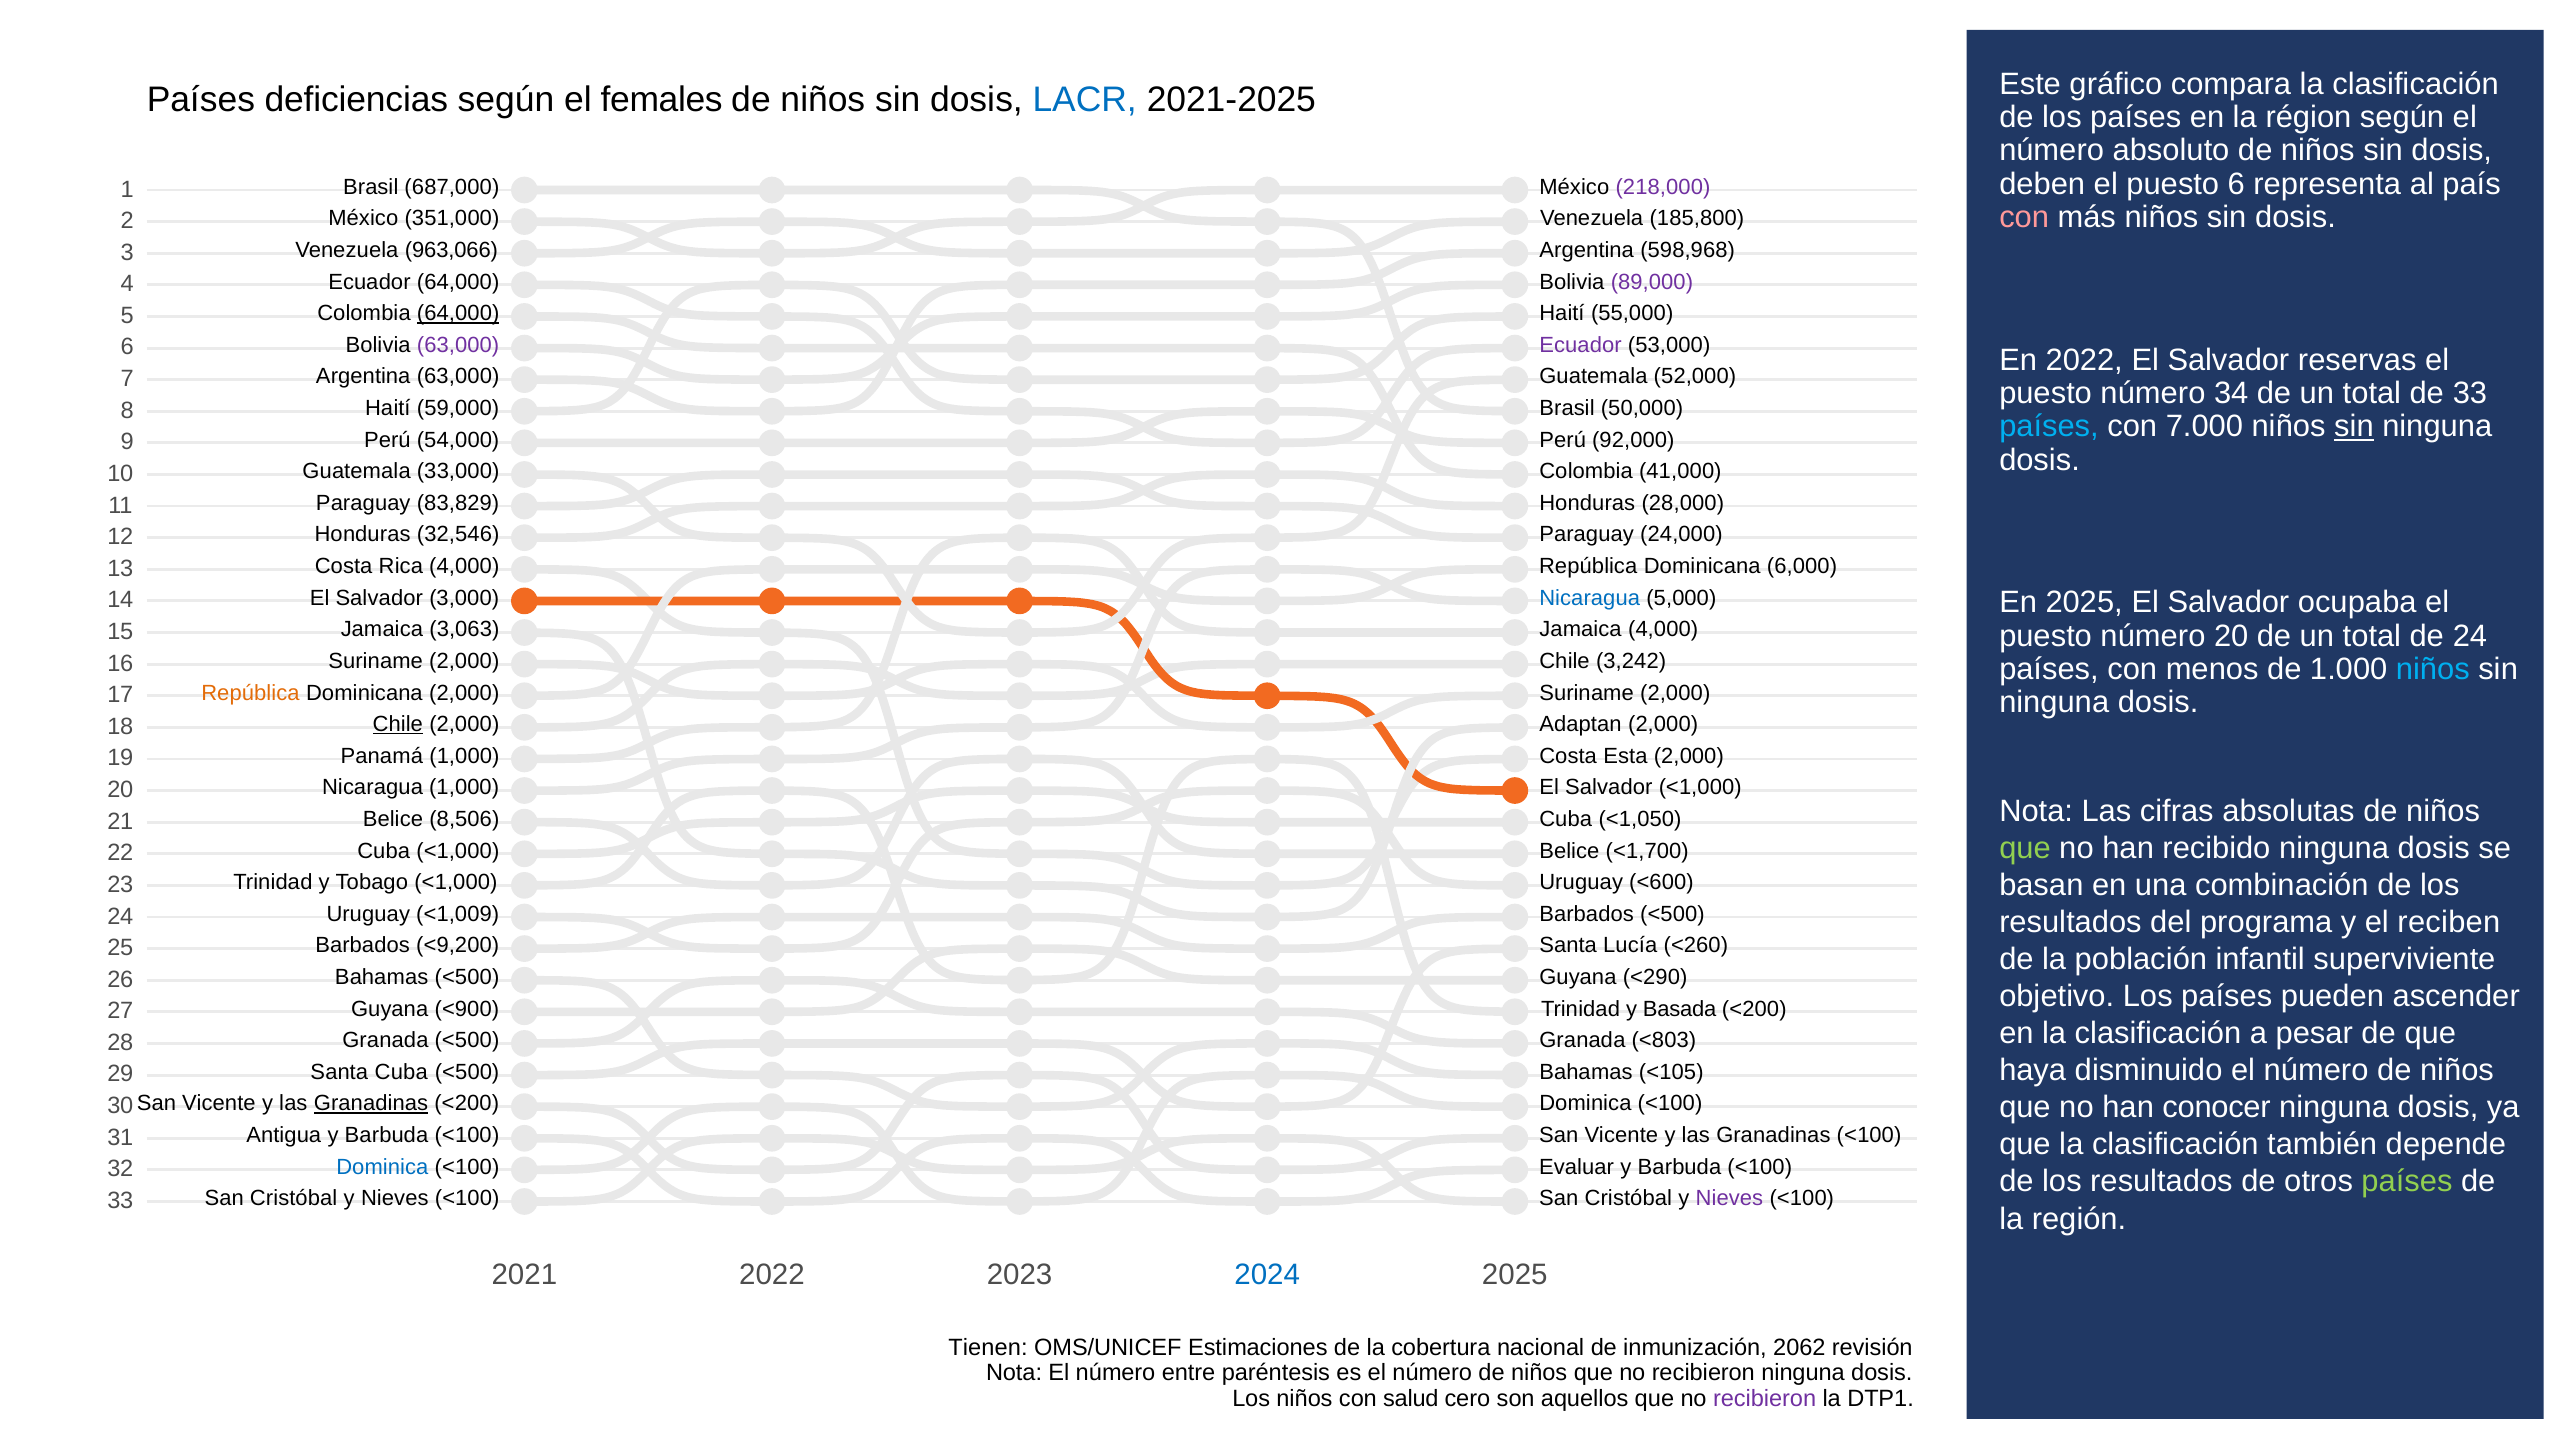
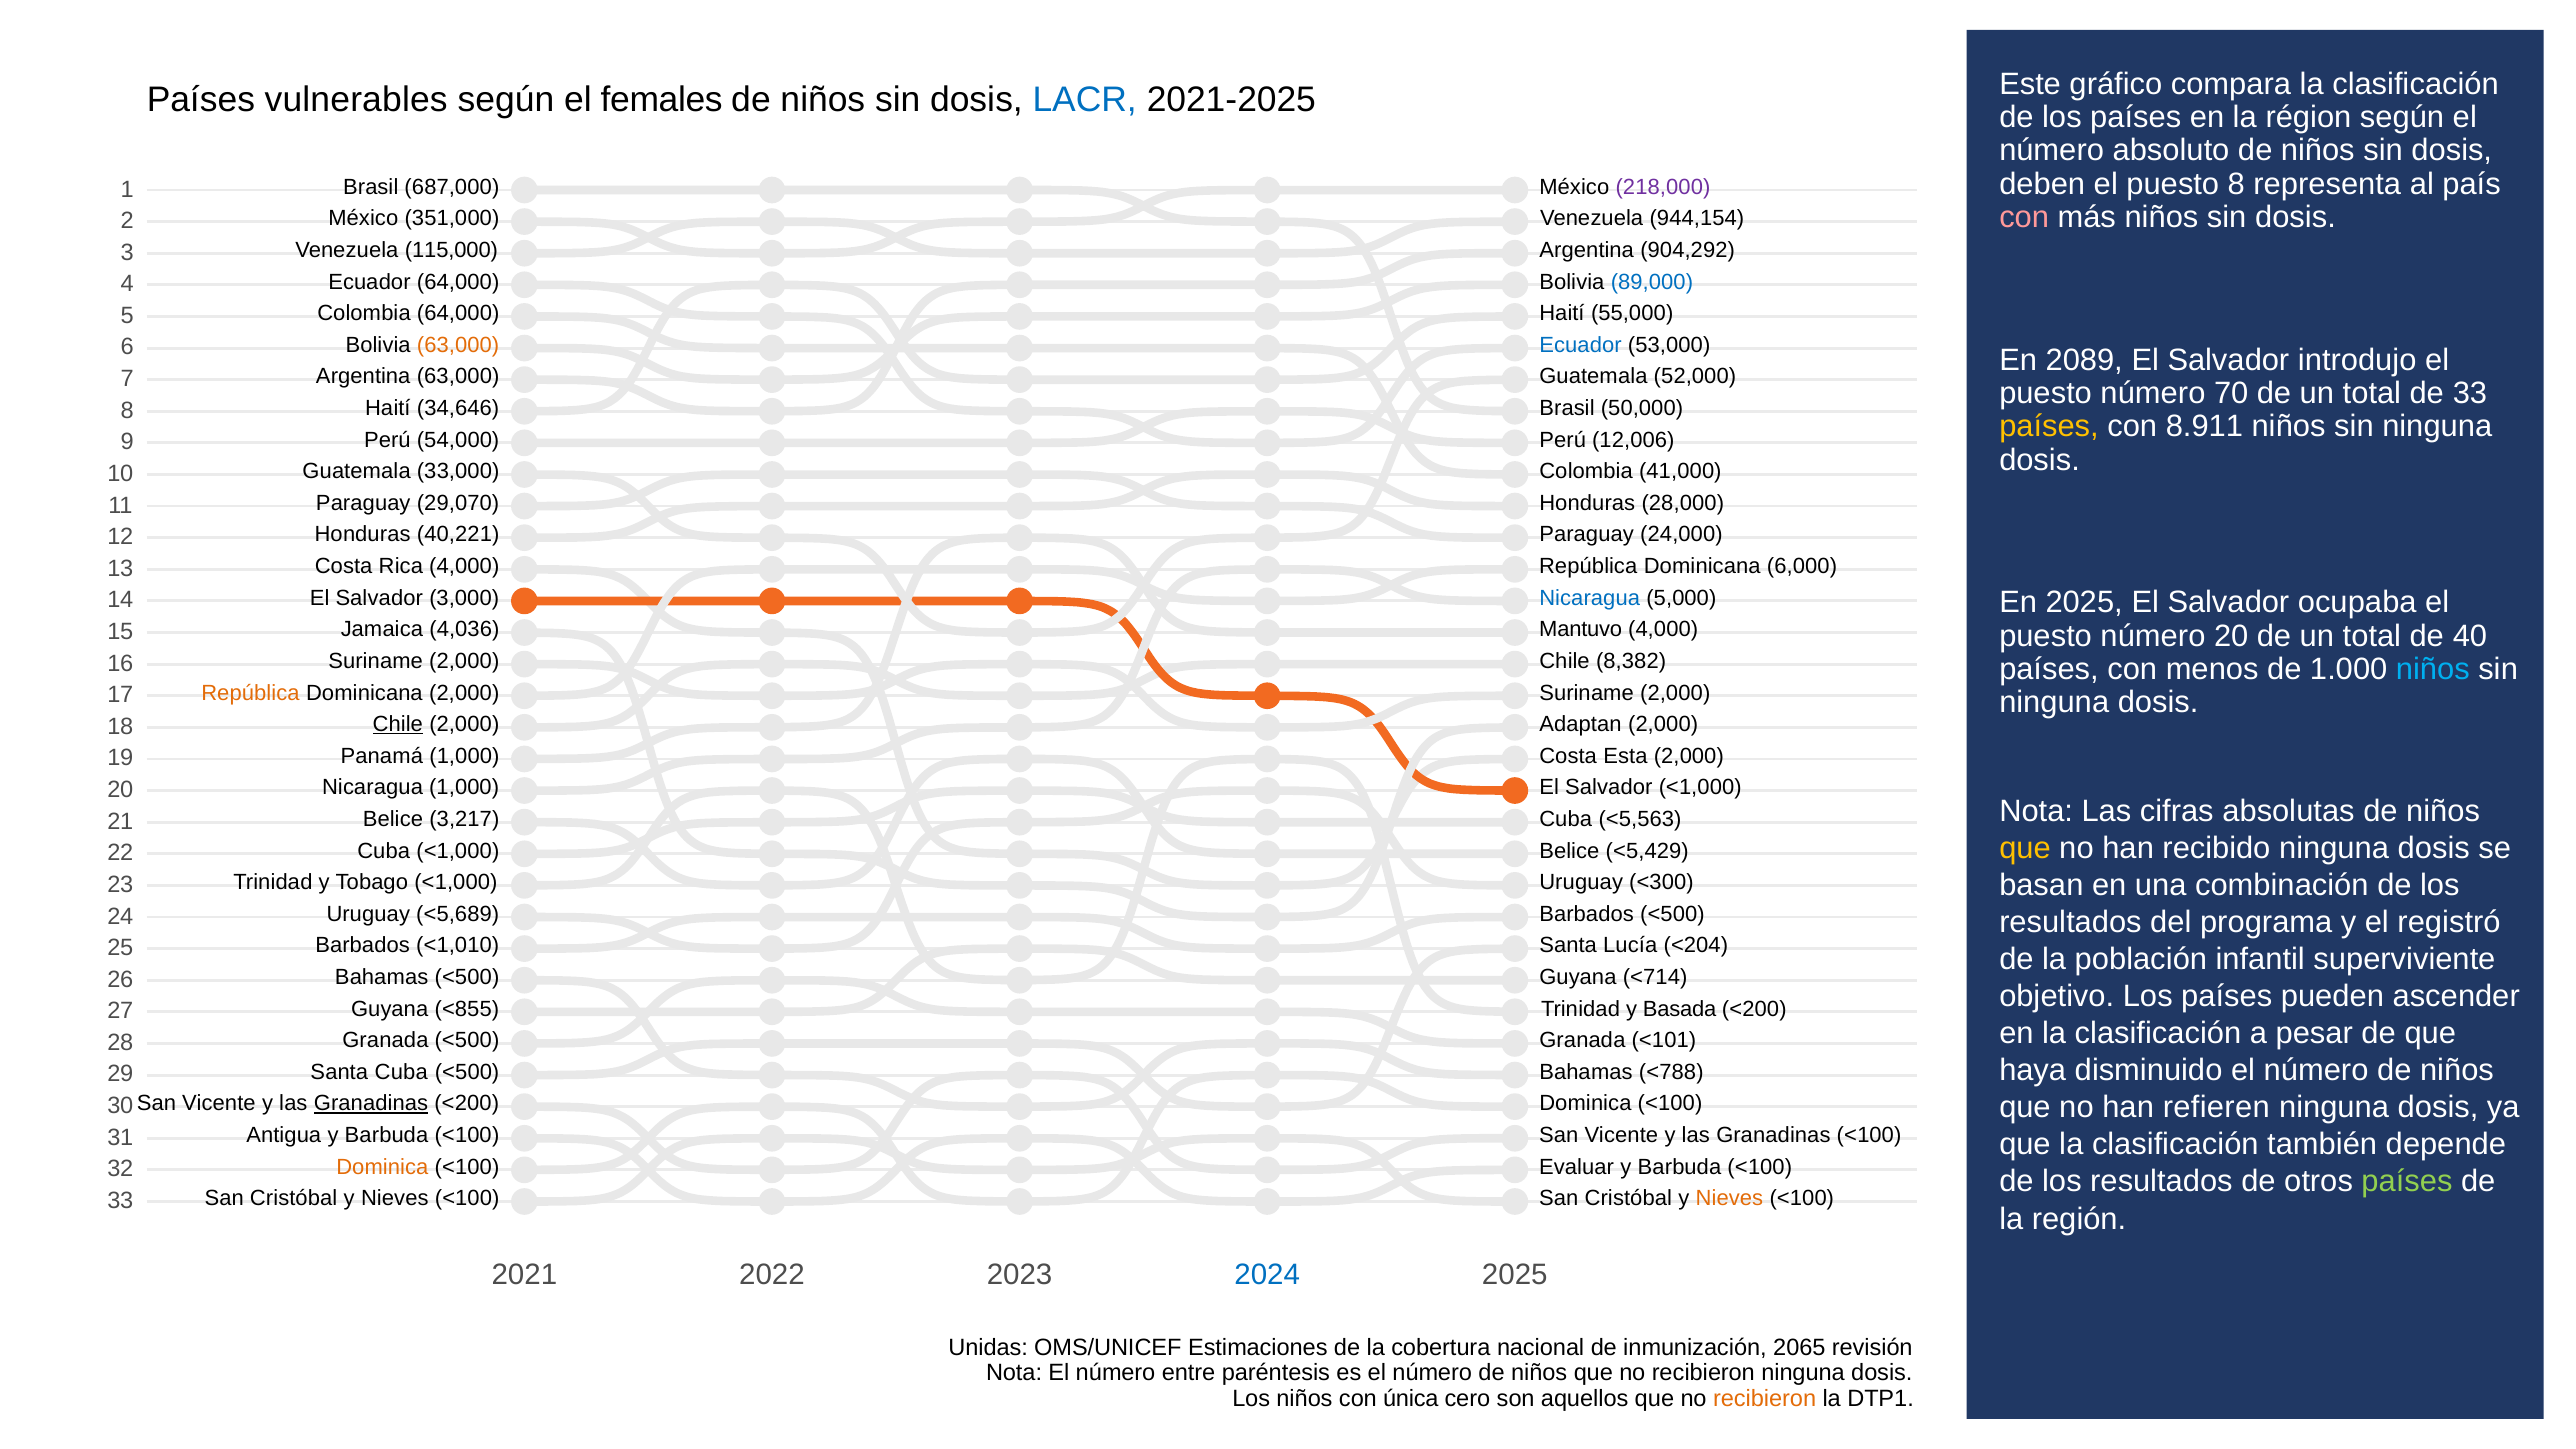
deficiencias: deficiencias -> vulnerables
puesto 6: 6 -> 8
185,800: 185,800 -> 944,154
963,066: 963,066 -> 115,000
598,968: 598,968 -> 904,292
89,000 colour: purple -> blue
64,000 at (458, 313) underline: present -> none
63,000 at (458, 345) colour: purple -> orange
Ecuador at (1581, 345) colour: purple -> blue
En 2022: 2022 -> 2089
reservas: reservas -> introdujo
34: 34 -> 70
59,000: 59,000 -> 34,646
países at (2049, 427) colour: light blue -> yellow
7.000: 7.000 -> 8.911
sin at (2354, 427) underline: present -> none
92,000: 92,000 -> 12,006
83,829: 83,829 -> 29,070
32,546: 32,546 -> 40,221
3,063: 3,063 -> 4,036
Jamaica at (1581, 630): Jamaica -> Mantuvo
de 24: 24 -> 40
3,242: 3,242 -> 8,382
8,506: 8,506 -> 3,217
<1,050: <1,050 -> <5,563
que at (2025, 848) colour: light green -> yellow
<1,700: <1,700 -> <5,429
<600: <600 -> <300
<1,009: <1,009 -> <5,689
reciben: reciben -> registró
<9,200: <9,200 -> <1,010
<260: <260 -> <204
<290: <290 -> <714
<900: <900 -> <855
<803: <803 -> <101
<105: <105 -> <788
conocer: conocer -> refieren
Dominica at (382, 1167) colour: blue -> orange
Nieves at (1729, 1198) colour: purple -> orange
Tienen: Tienen -> Unidas
2062: 2062 -> 2065
salud: salud -> única
recibieron at (1765, 1398) colour: purple -> orange
